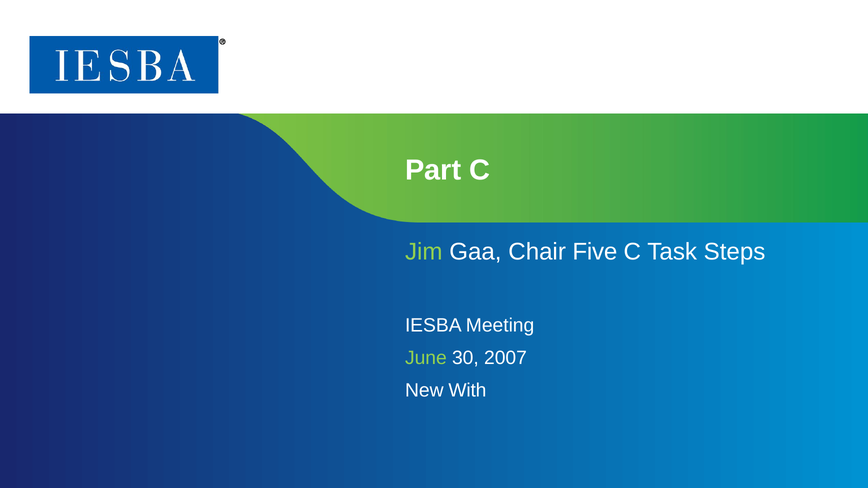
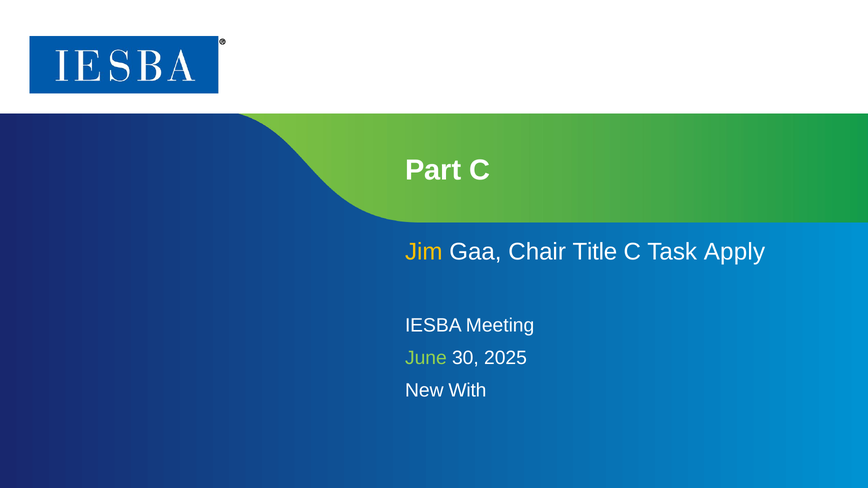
Jim colour: light green -> yellow
Five: Five -> Title
Steps: Steps -> Apply
2007: 2007 -> 2025
